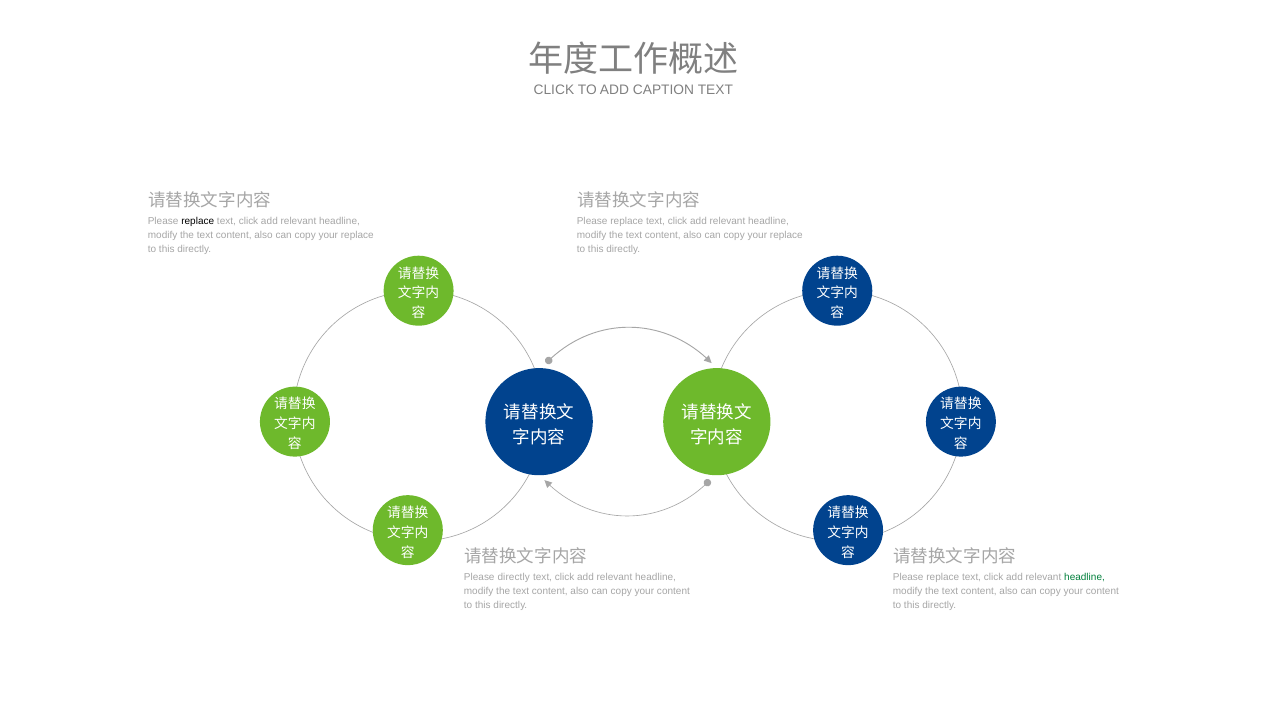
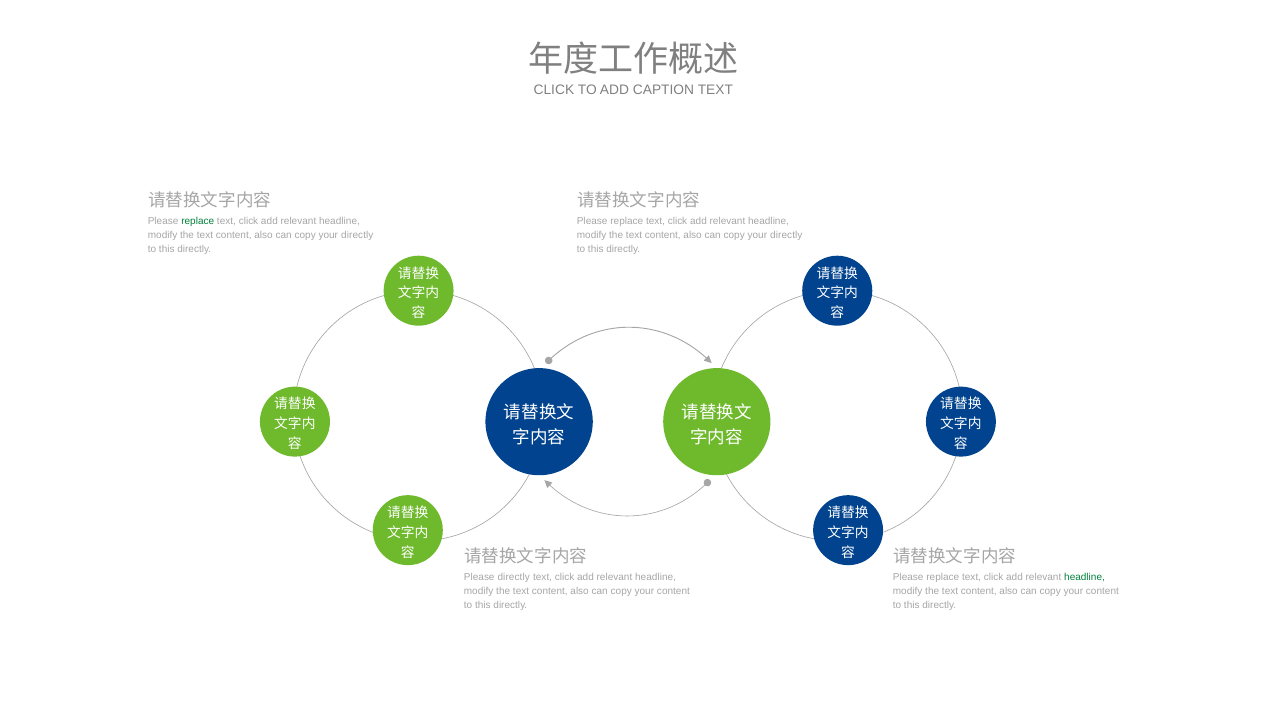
replace at (198, 221) colour: black -> green
replace at (357, 236): replace -> directly
replace at (786, 236): replace -> directly
